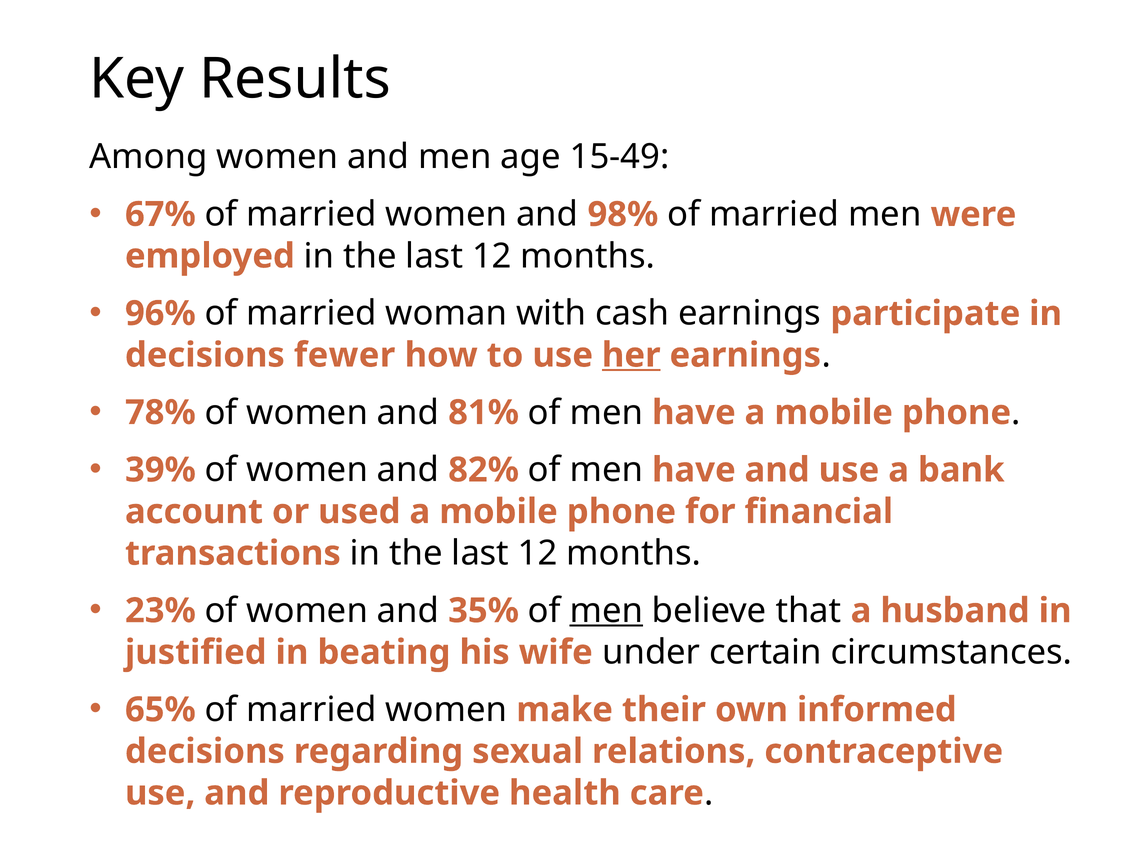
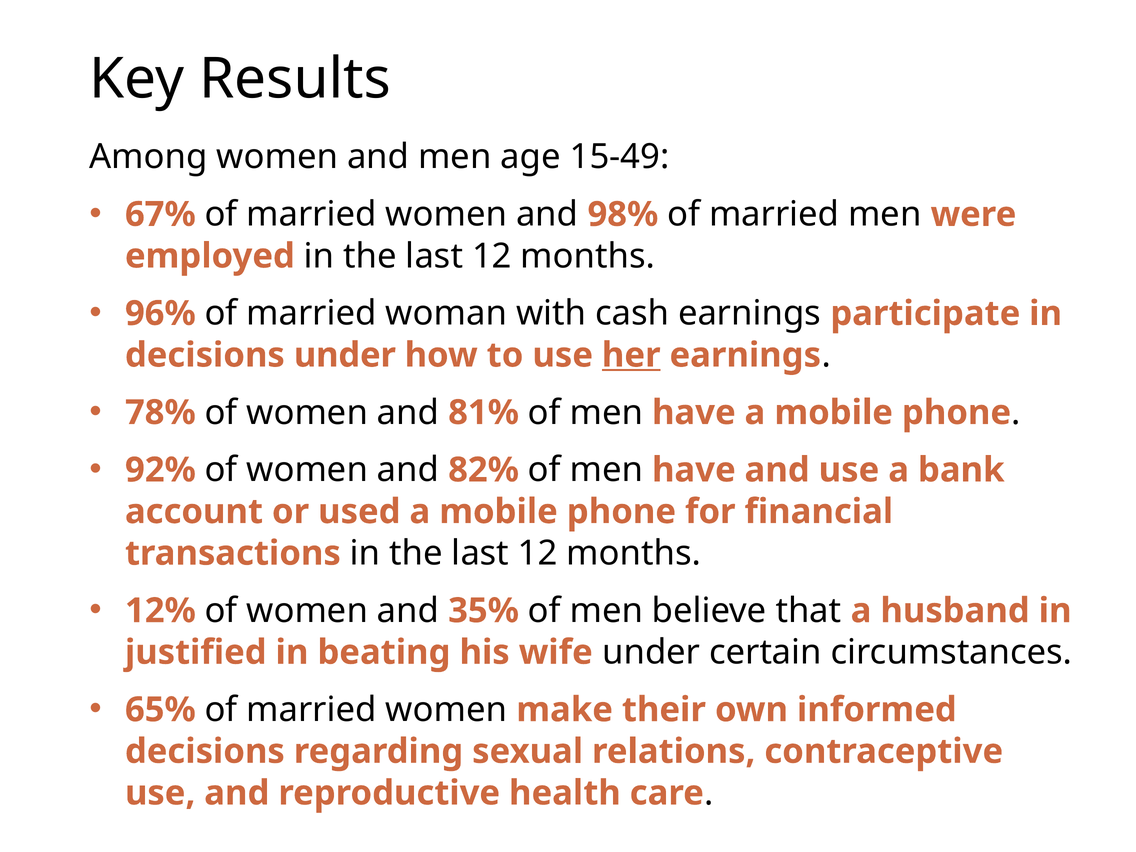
decisions fewer: fewer -> under
39%: 39% -> 92%
23%: 23% -> 12%
men at (606, 611) underline: present -> none
